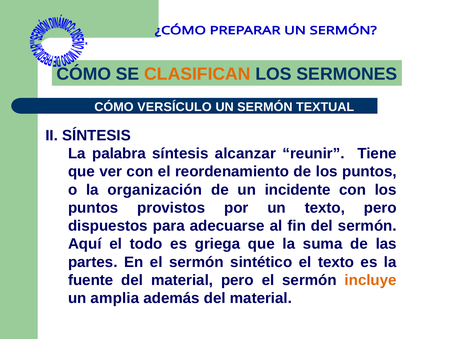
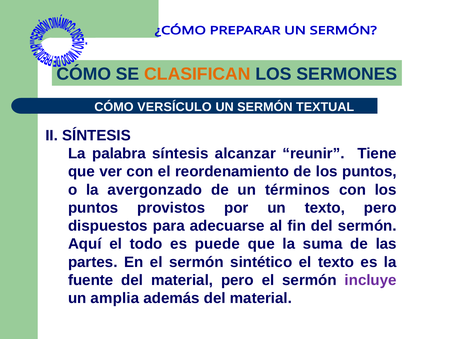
organización: organización -> avergonzado
incidente: incidente -> términos
griega: griega -> puede
incluye colour: orange -> purple
